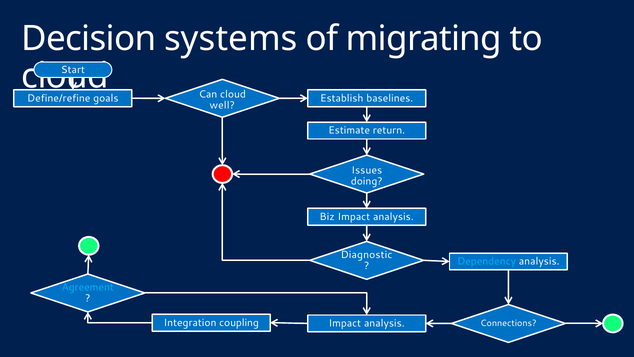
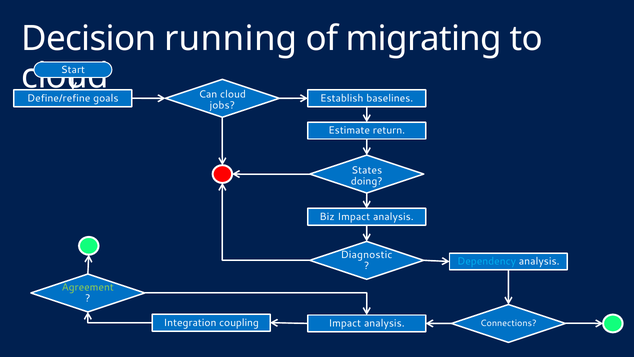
systems: systems -> running
well: well -> jobs
Issues: Issues -> States
Agreement colour: light blue -> light green
